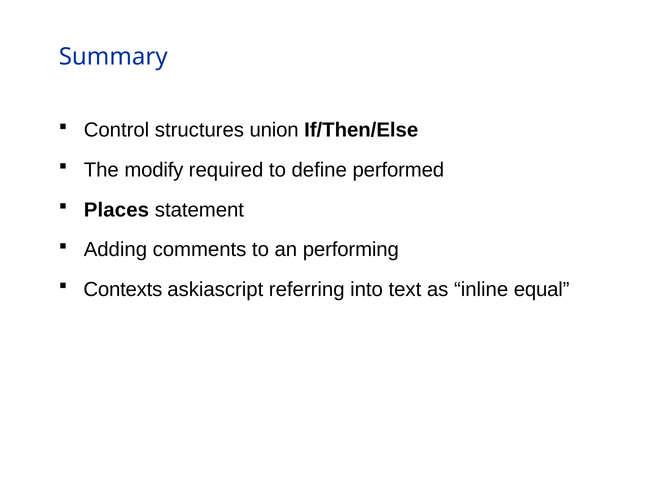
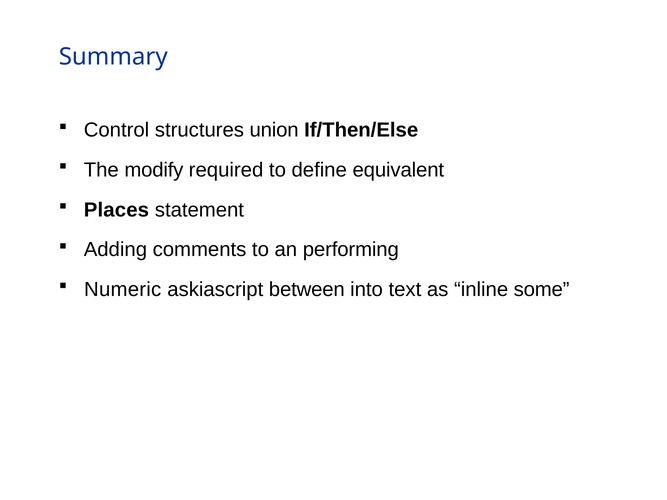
performed: performed -> equivalent
Contexts: Contexts -> Numeric
referring: referring -> between
equal: equal -> some
